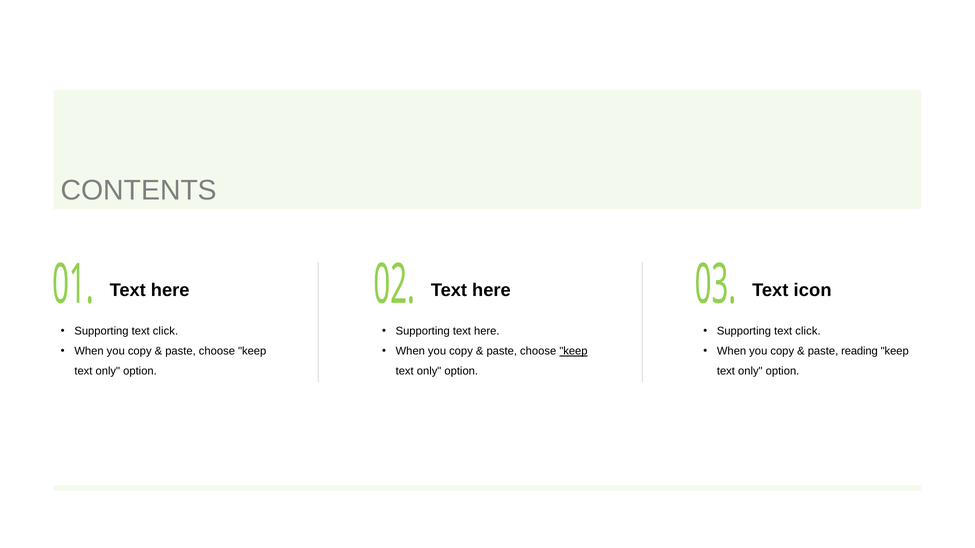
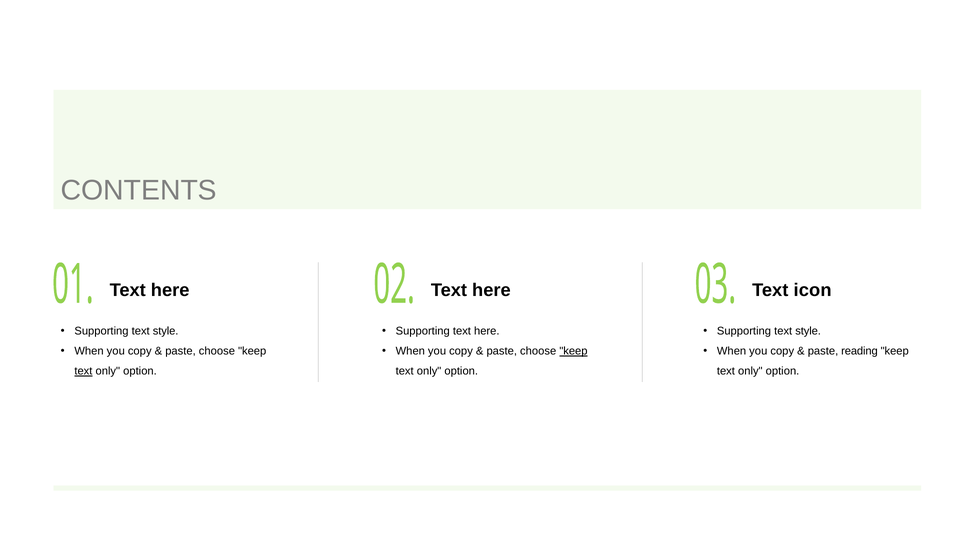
click at (165, 331): click -> style
click at (808, 331): click -> style
text at (83, 372) underline: none -> present
